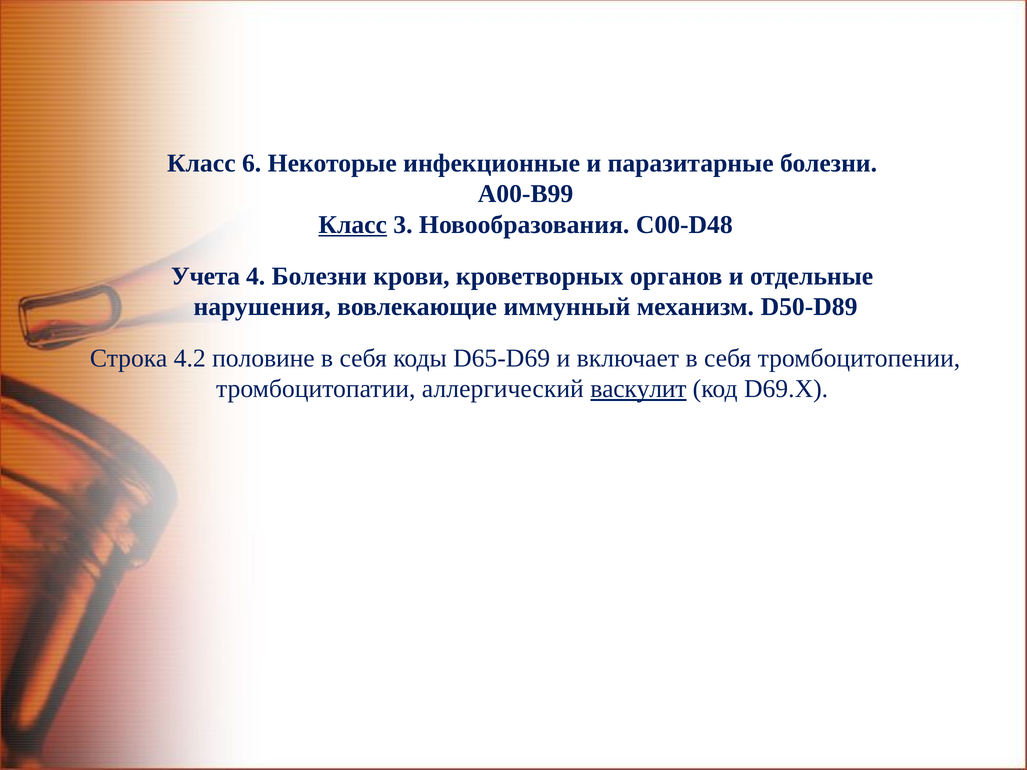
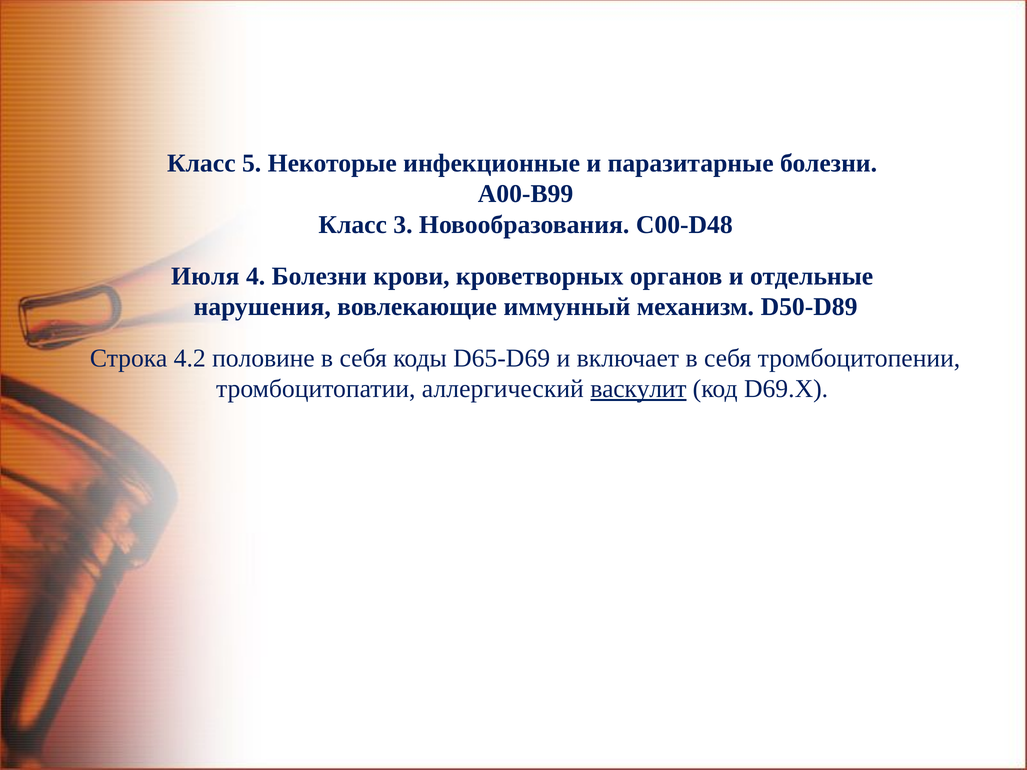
6: 6 -> 5
Класс at (353, 225) underline: present -> none
Учета: Учета -> Июля
